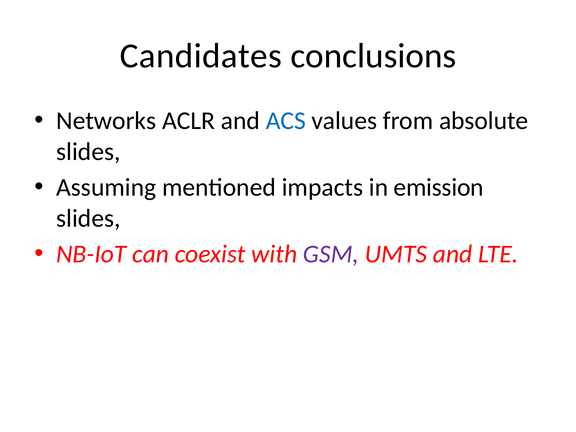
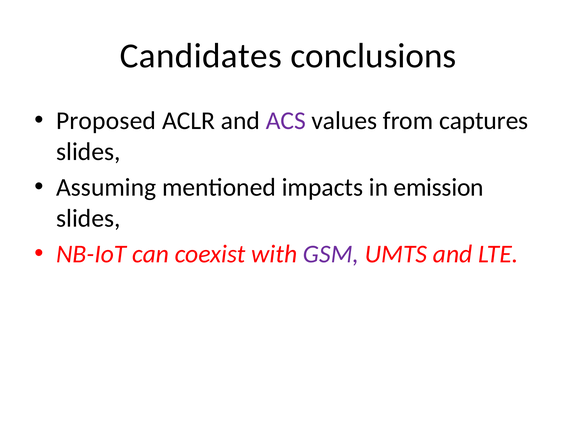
Networks: Networks -> Proposed
ACS colour: blue -> purple
absolute: absolute -> captures
